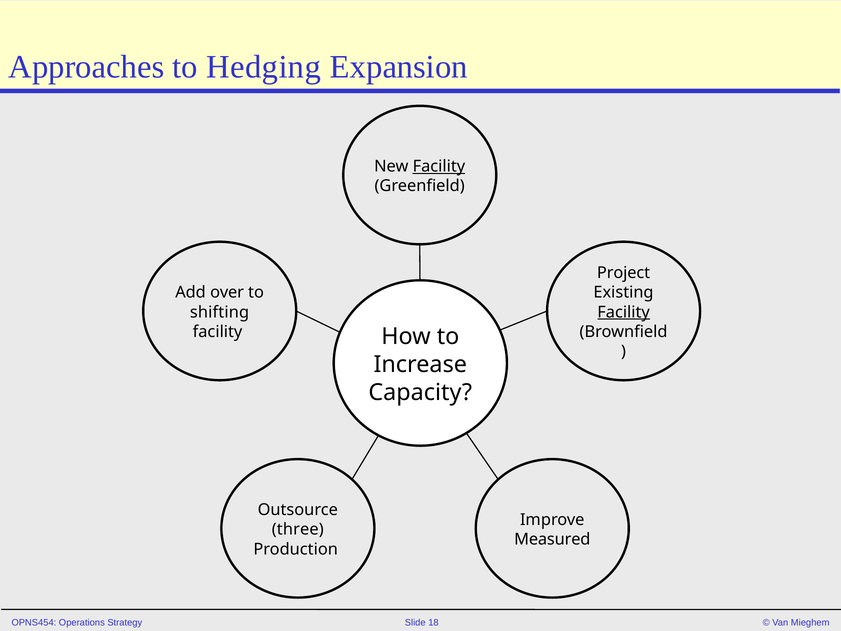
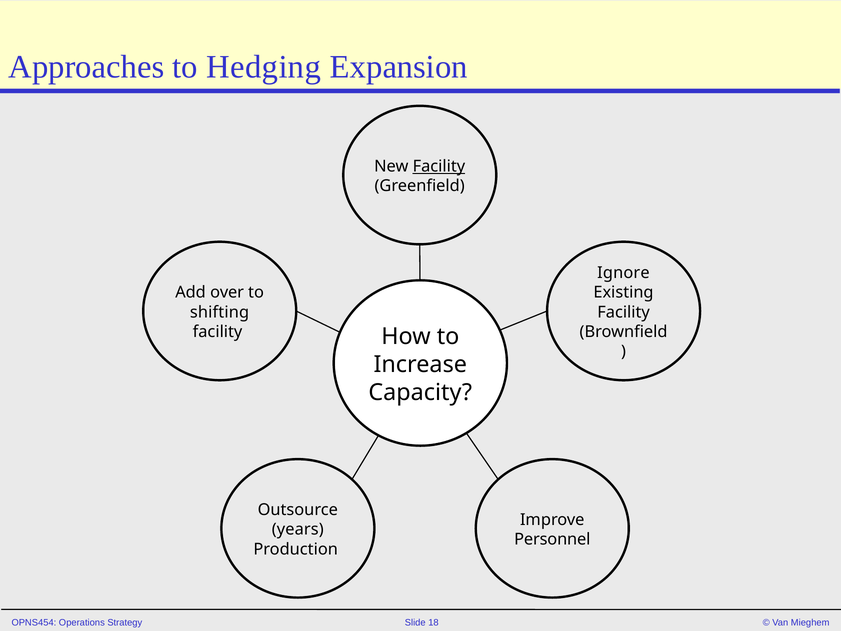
Project: Project -> Ignore
Facility at (624, 312) underline: present -> none
three: three -> years
Measured: Measured -> Personnel
